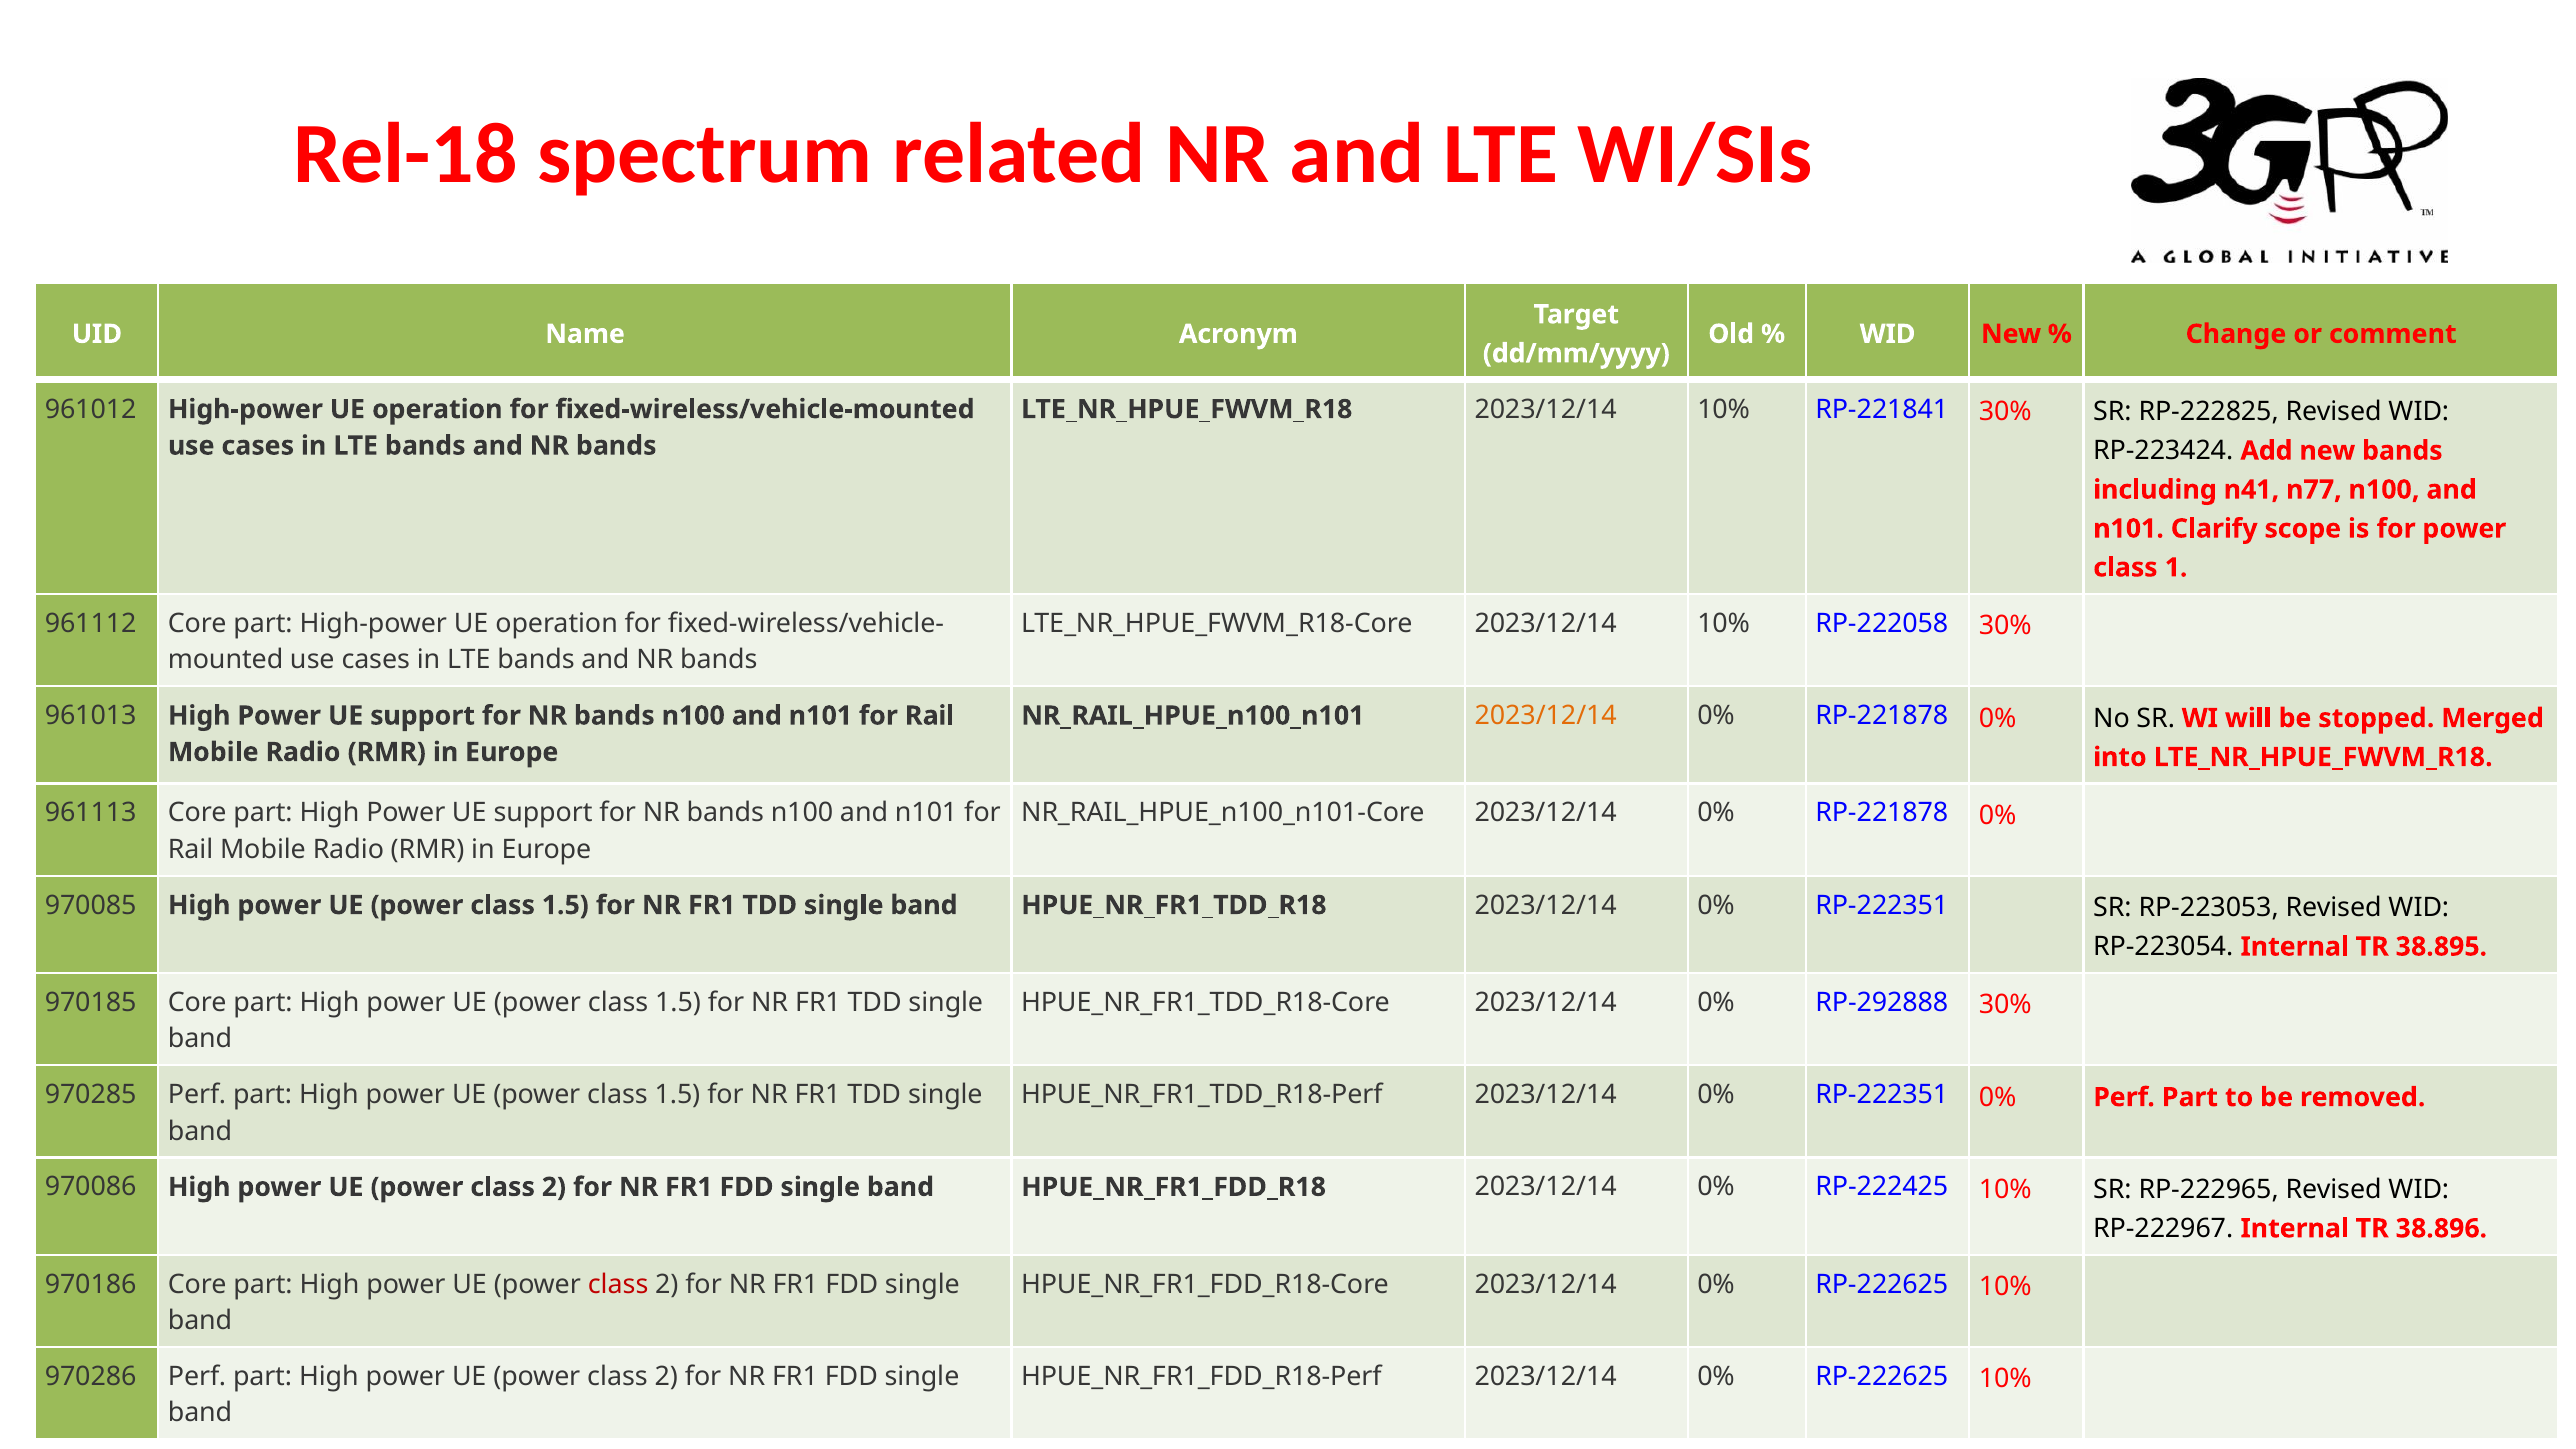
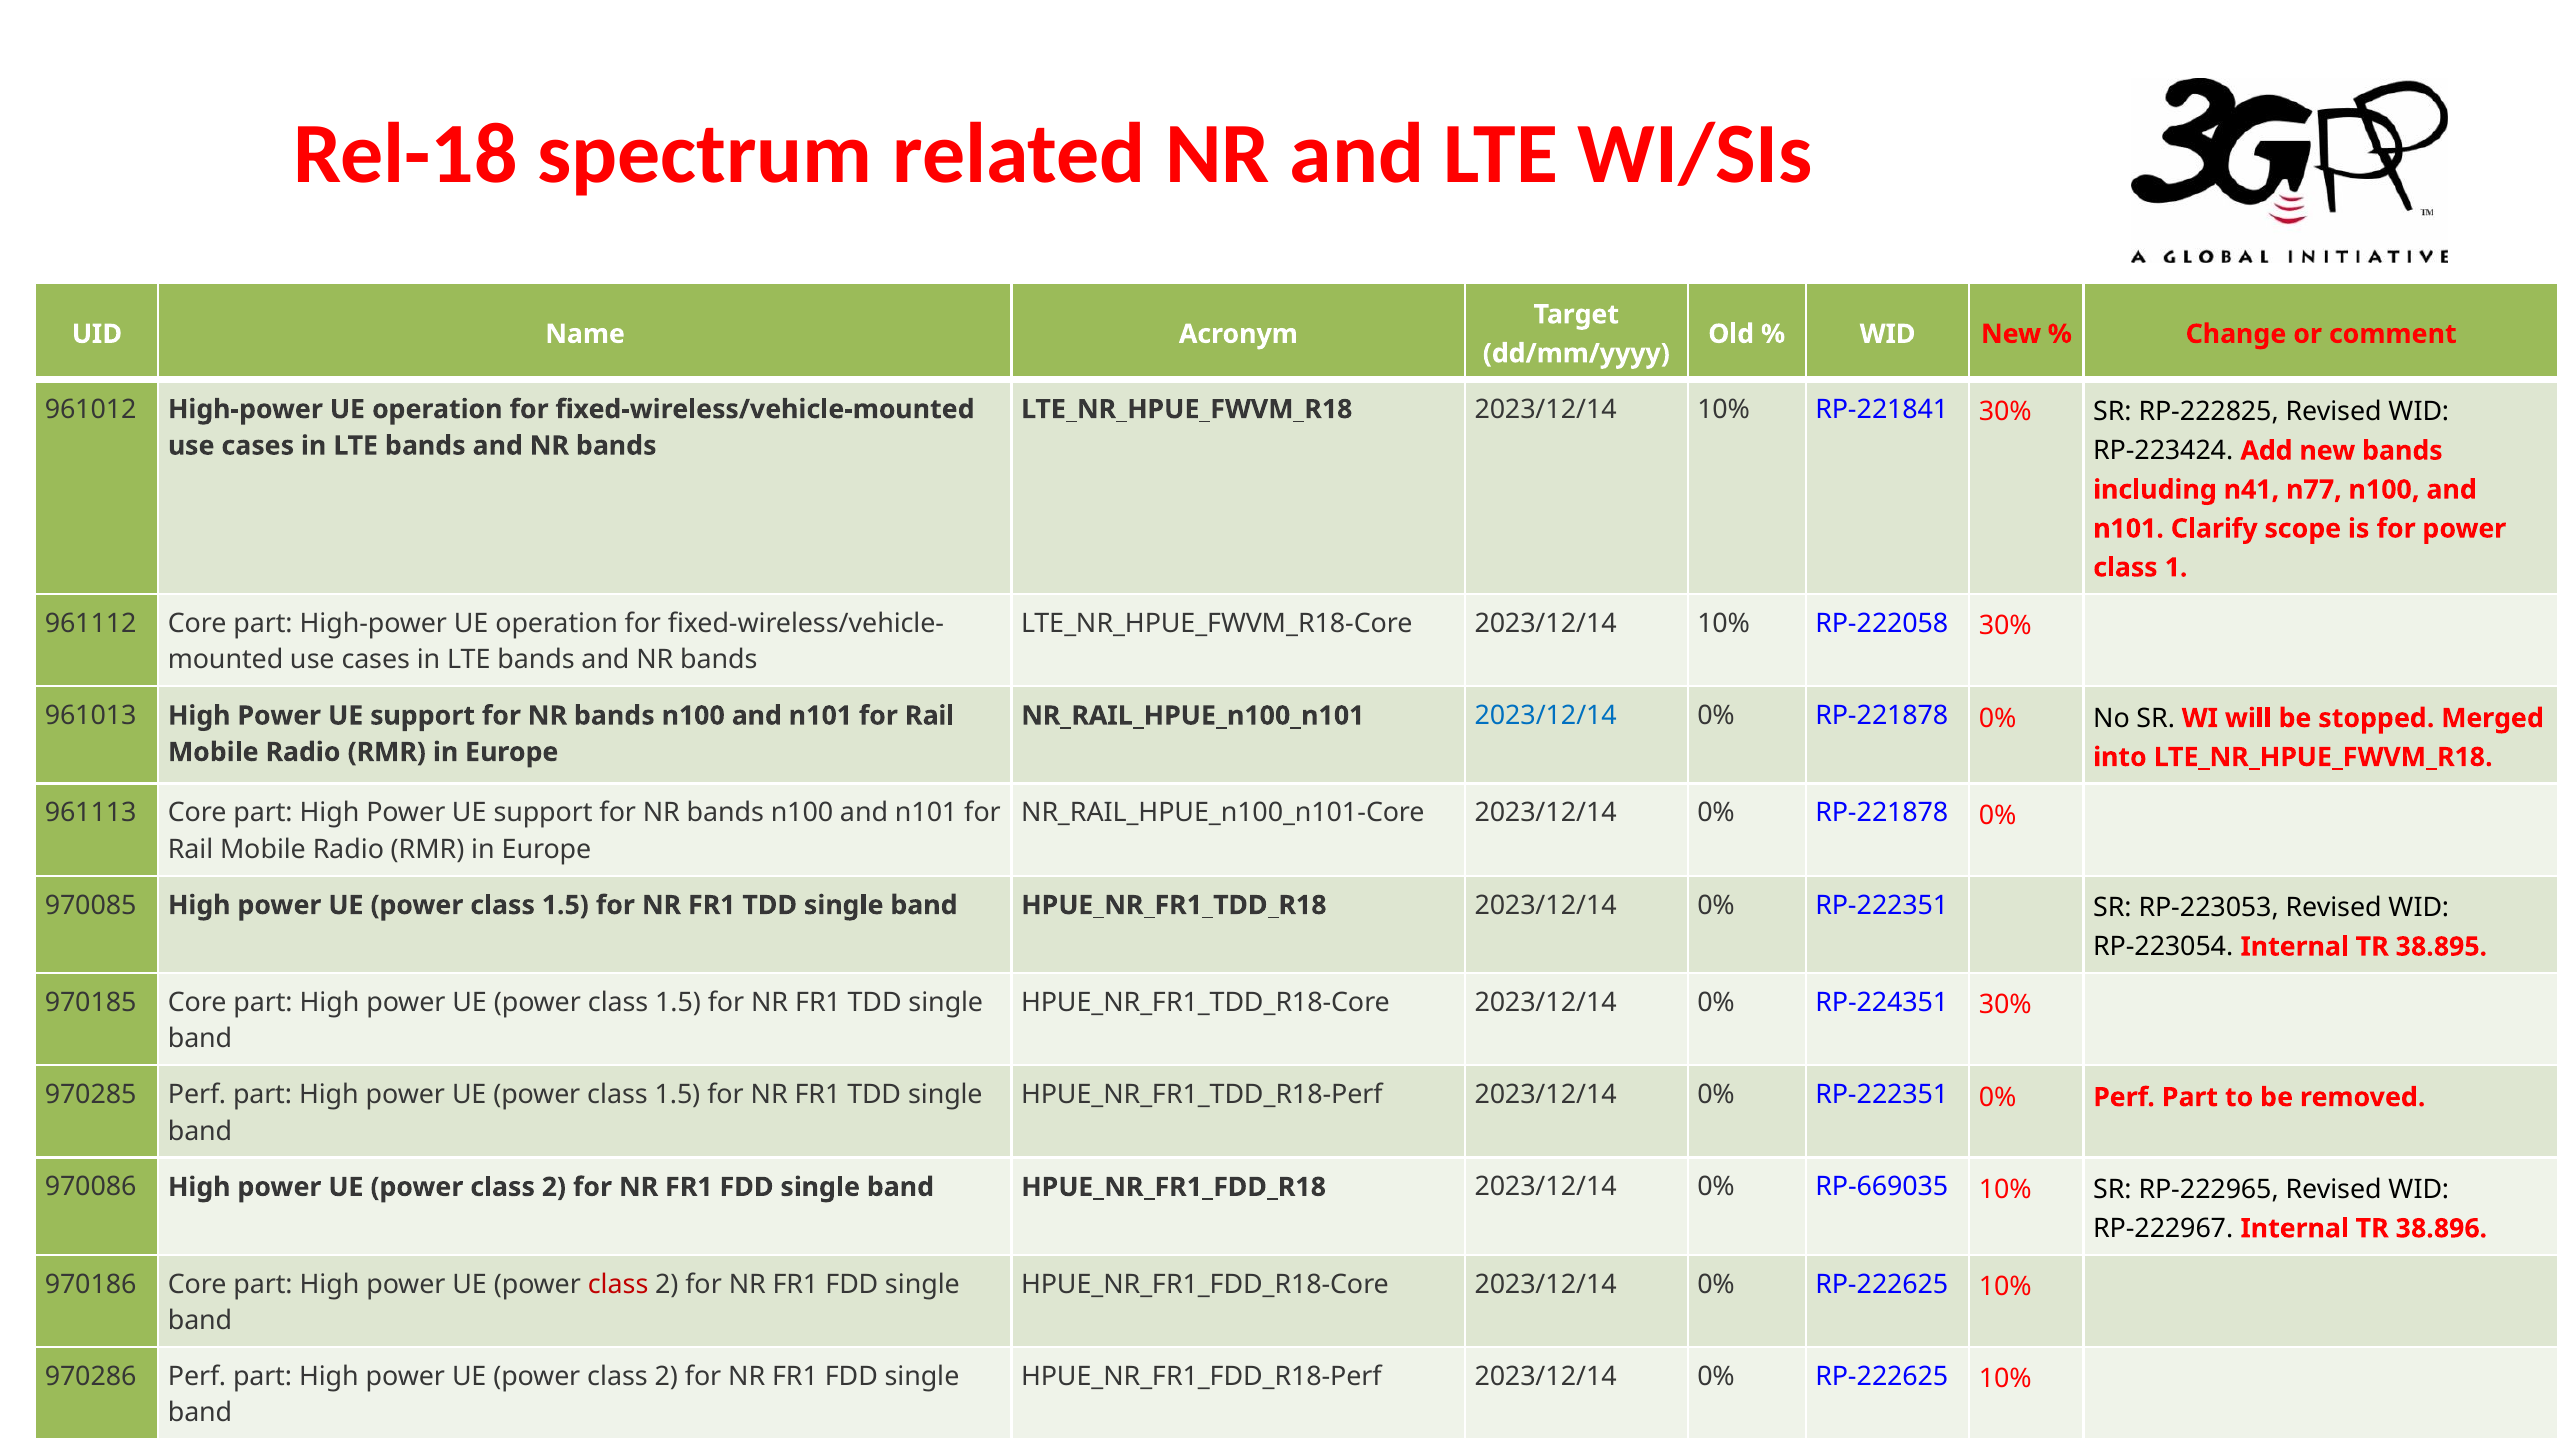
2023/12/14 at (1546, 716) colour: orange -> blue
RP-292888: RP-292888 -> RP-224351
RP-222425: RP-222425 -> RP-669035
